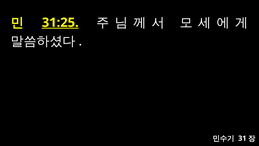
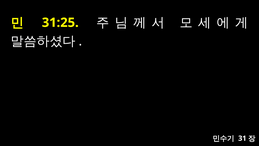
31:25 underline: present -> none
